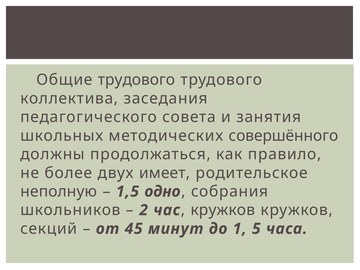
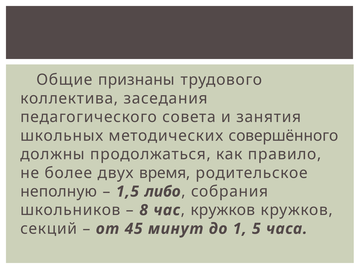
Общие трудового: трудового -> признаны
имеет: имеет -> время
одно: одно -> либо
2: 2 -> 8
